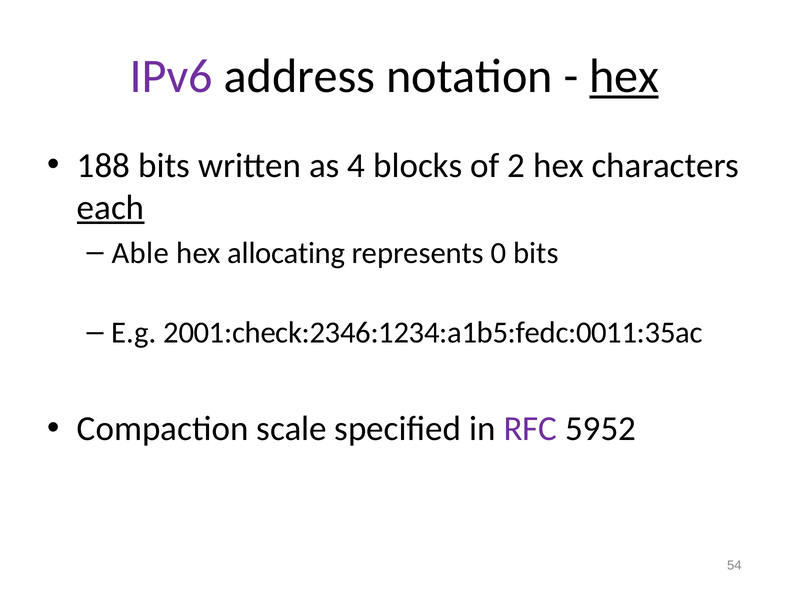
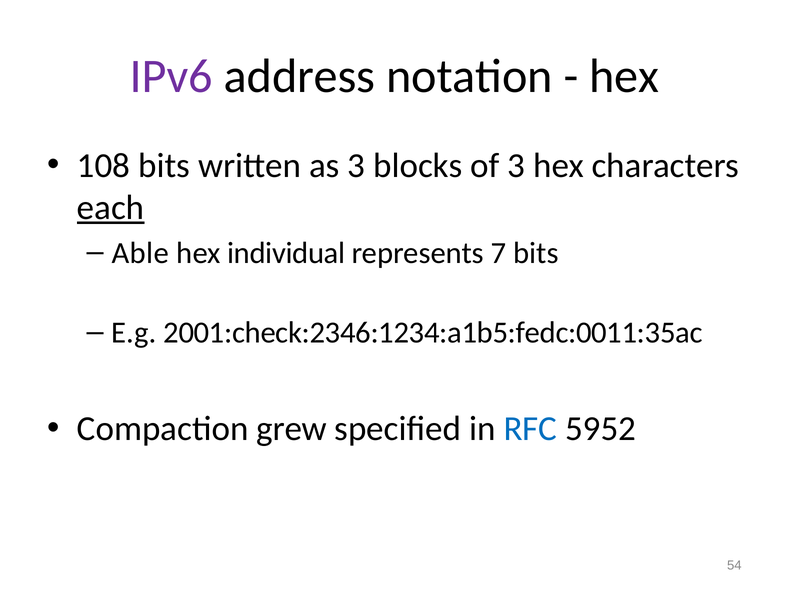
hex at (624, 76) underline: present -> none
188: 188 -> 108
as 4: 4 -> 3
of 2: 2 -> 3
allocating: allocating -> individual
0: 0 -> 7
scale: scale -> grew
RFC colour: purple -> blue
